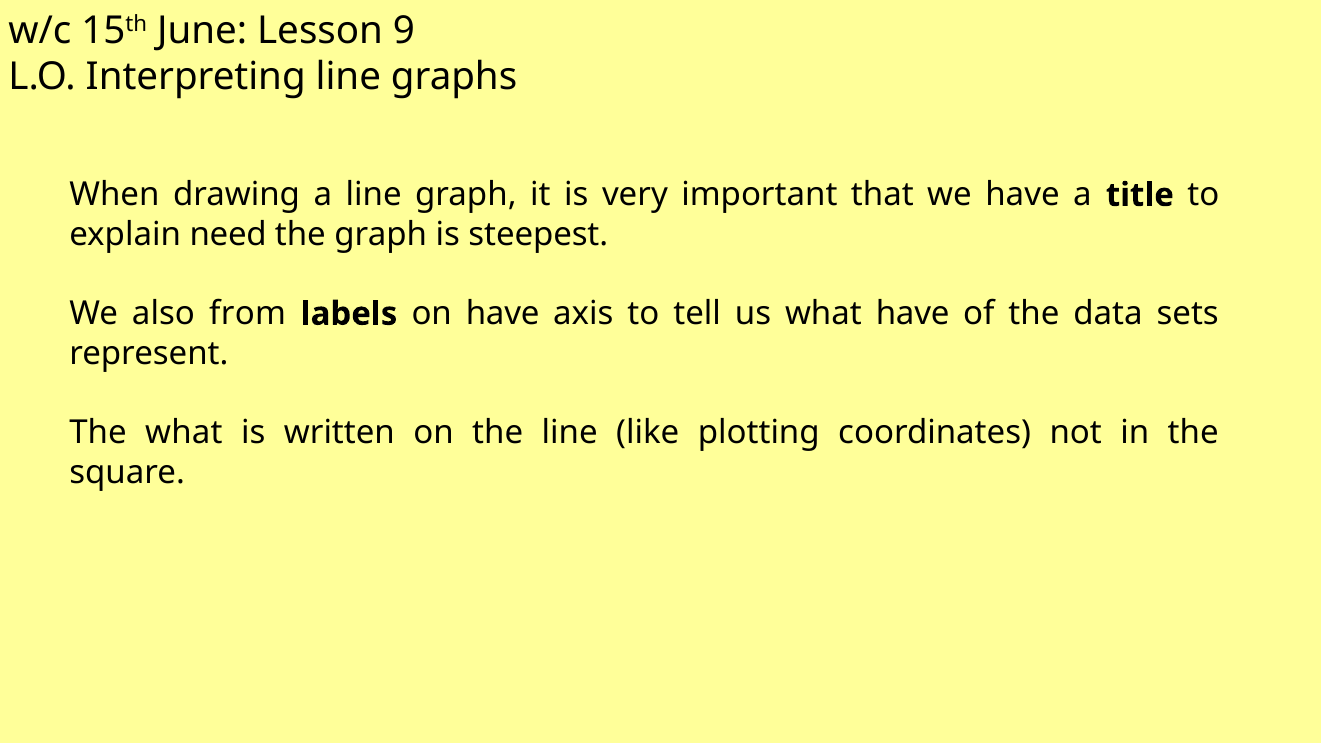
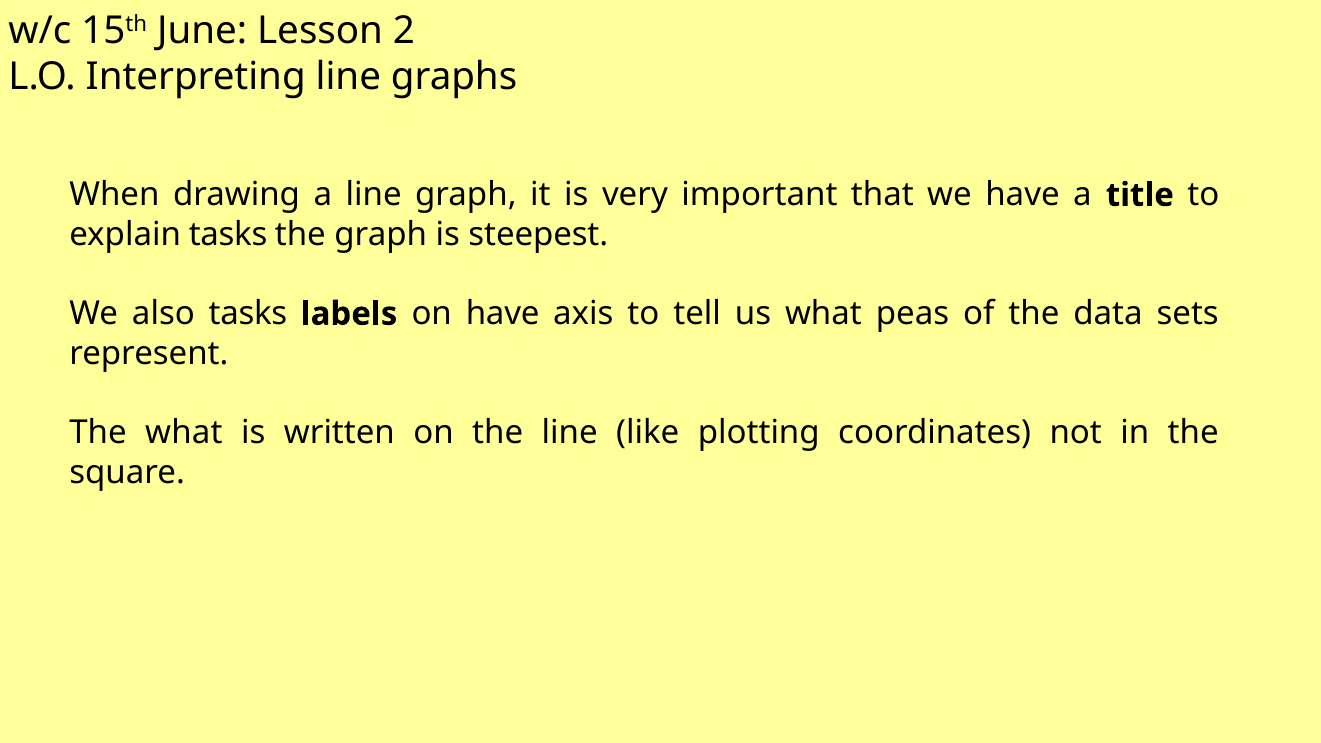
9: 9 -> 2
explain need: need -> tasks
also from: from -> tasks
what have: have -> peas
